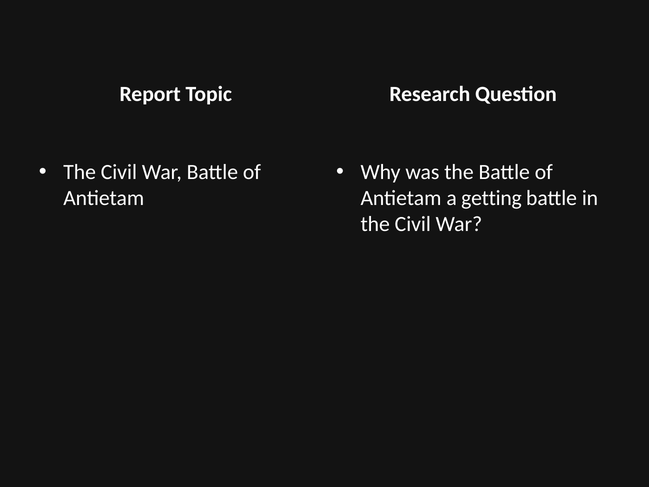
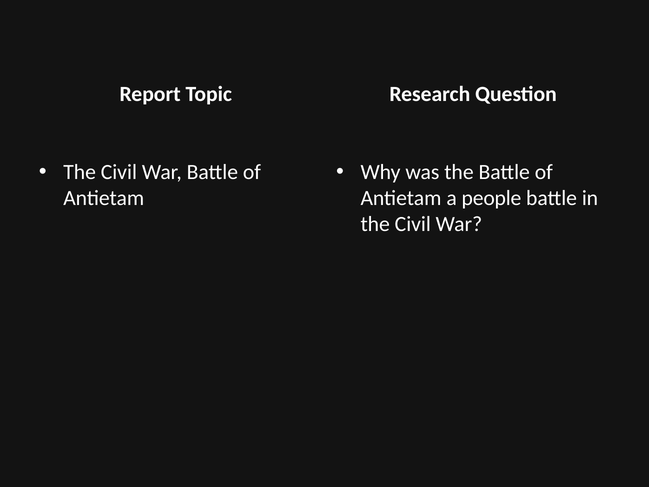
getting: getting -> people
